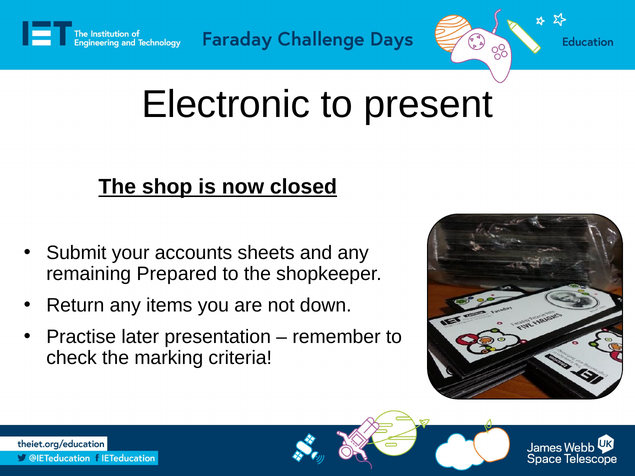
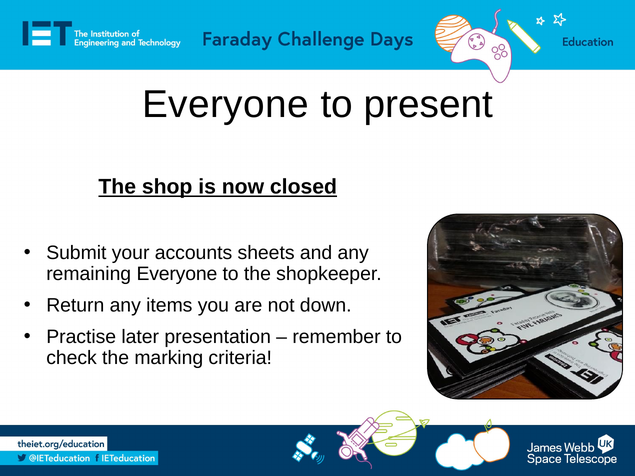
Electronic at (226, 105): Electronic -> Everyone
remaining Prepared: Prepared -> Everyone
